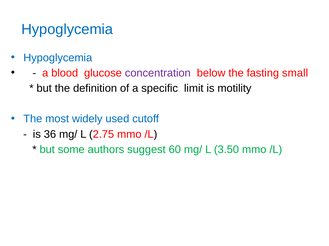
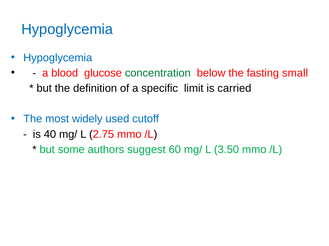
concentration colour: purple -> green
motility: motility -> carried
36: 36 -> 40
